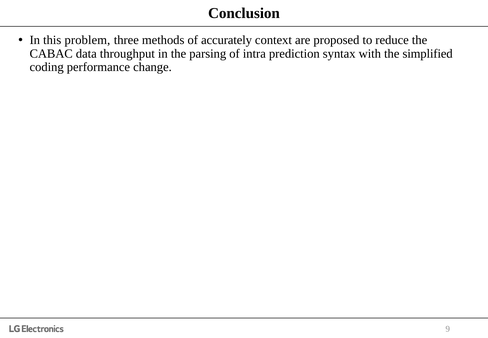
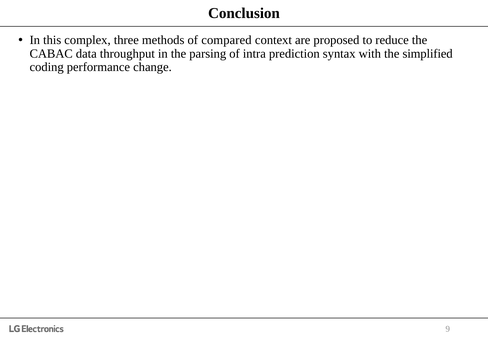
problem: problem -> complex
accurately: accurately -> compared
